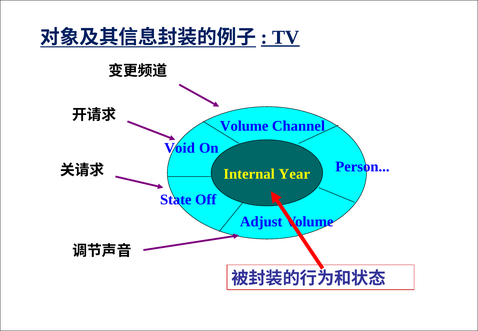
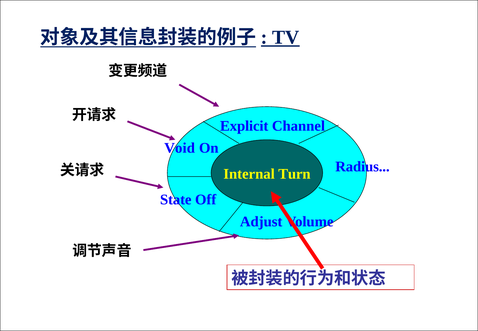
Volume at (244, 126): Volume -> Explicit
Person: Person -> Radius
Year: Year -> Turn
